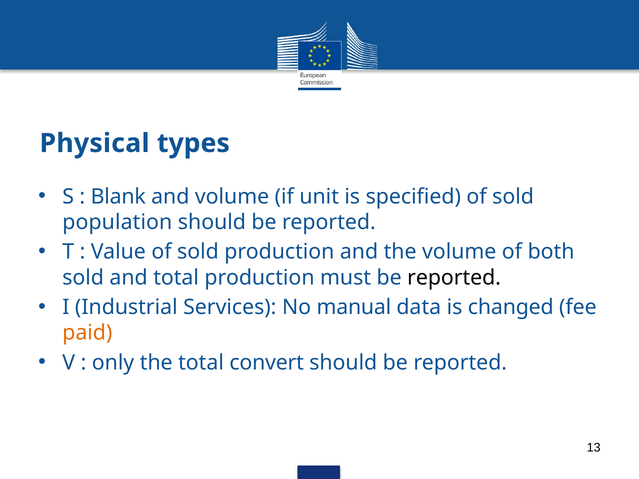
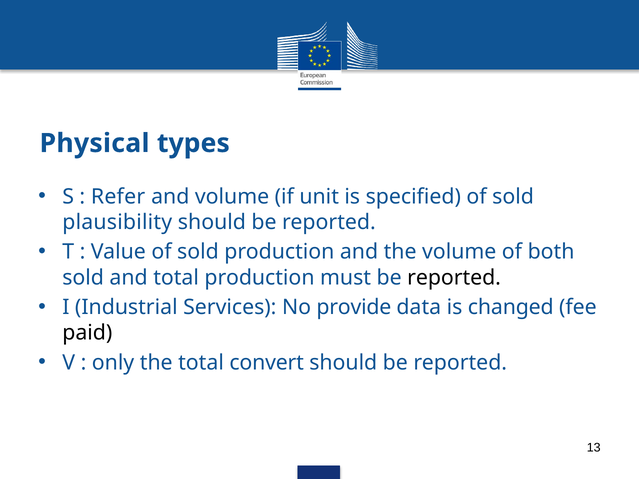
Blank: Blank -> Refer
population: population -> plausibility
manual: manual -> provide
paid colour: orange -> black
